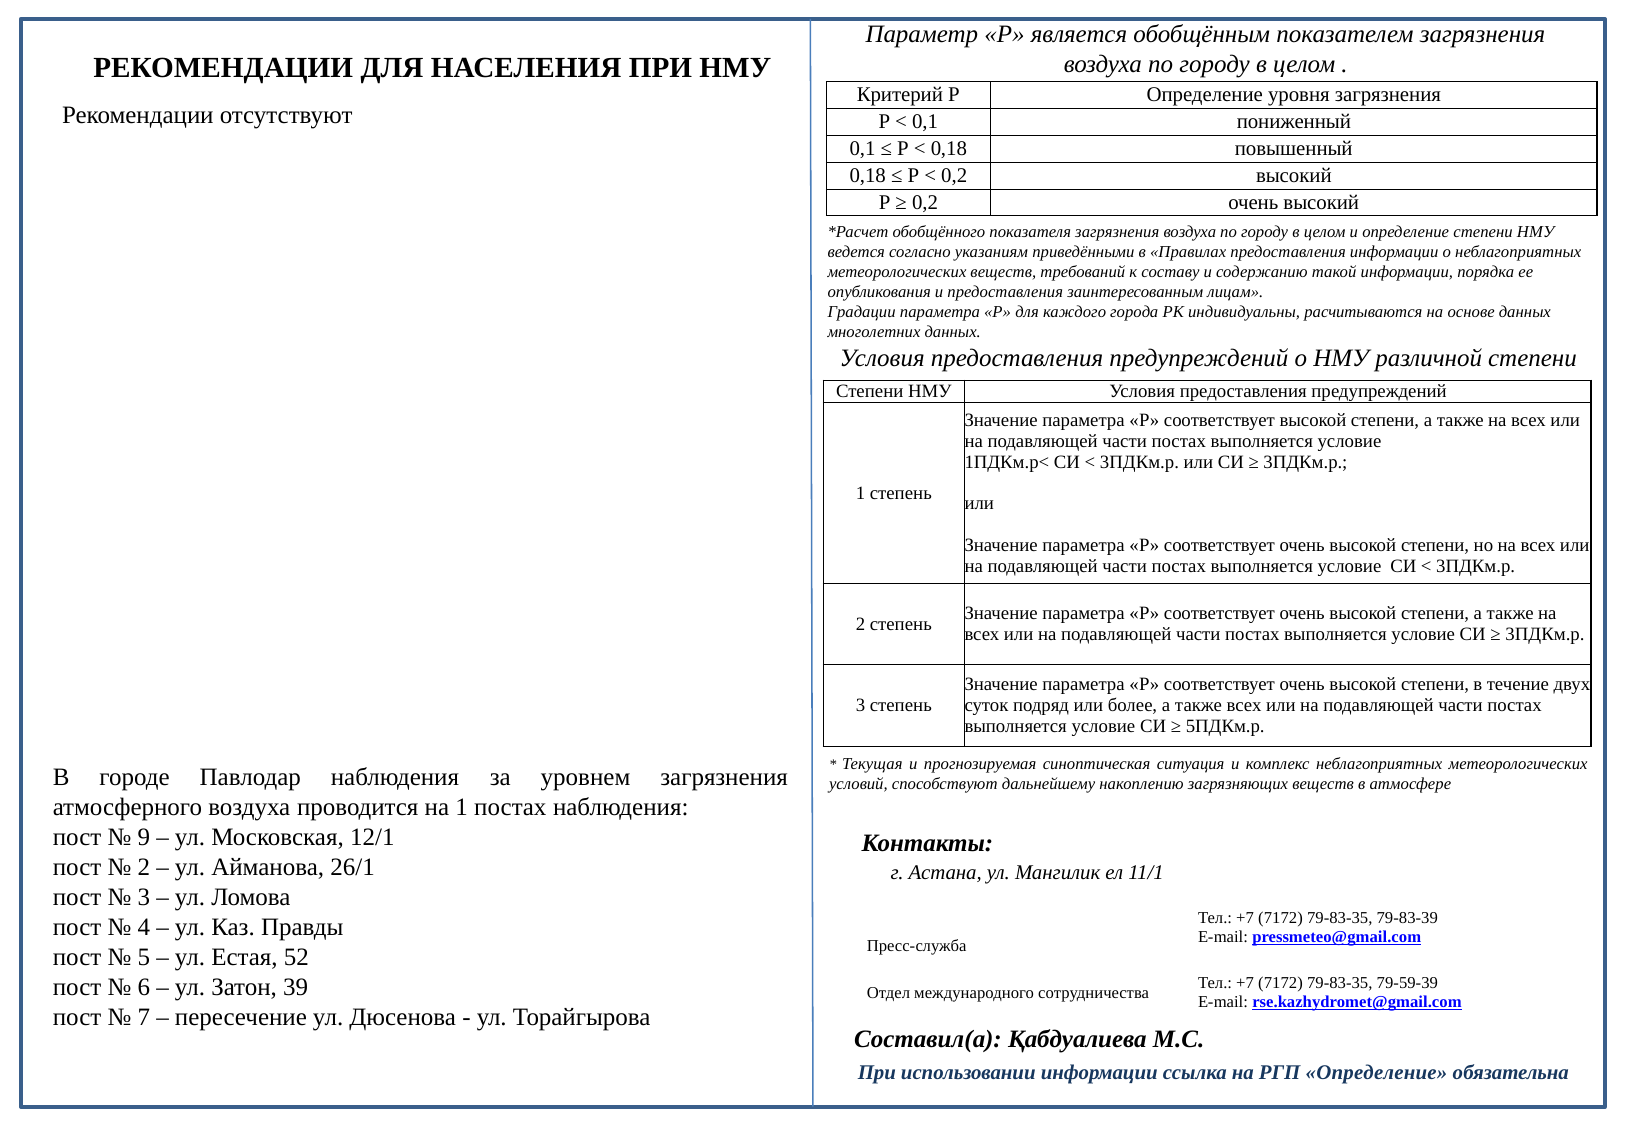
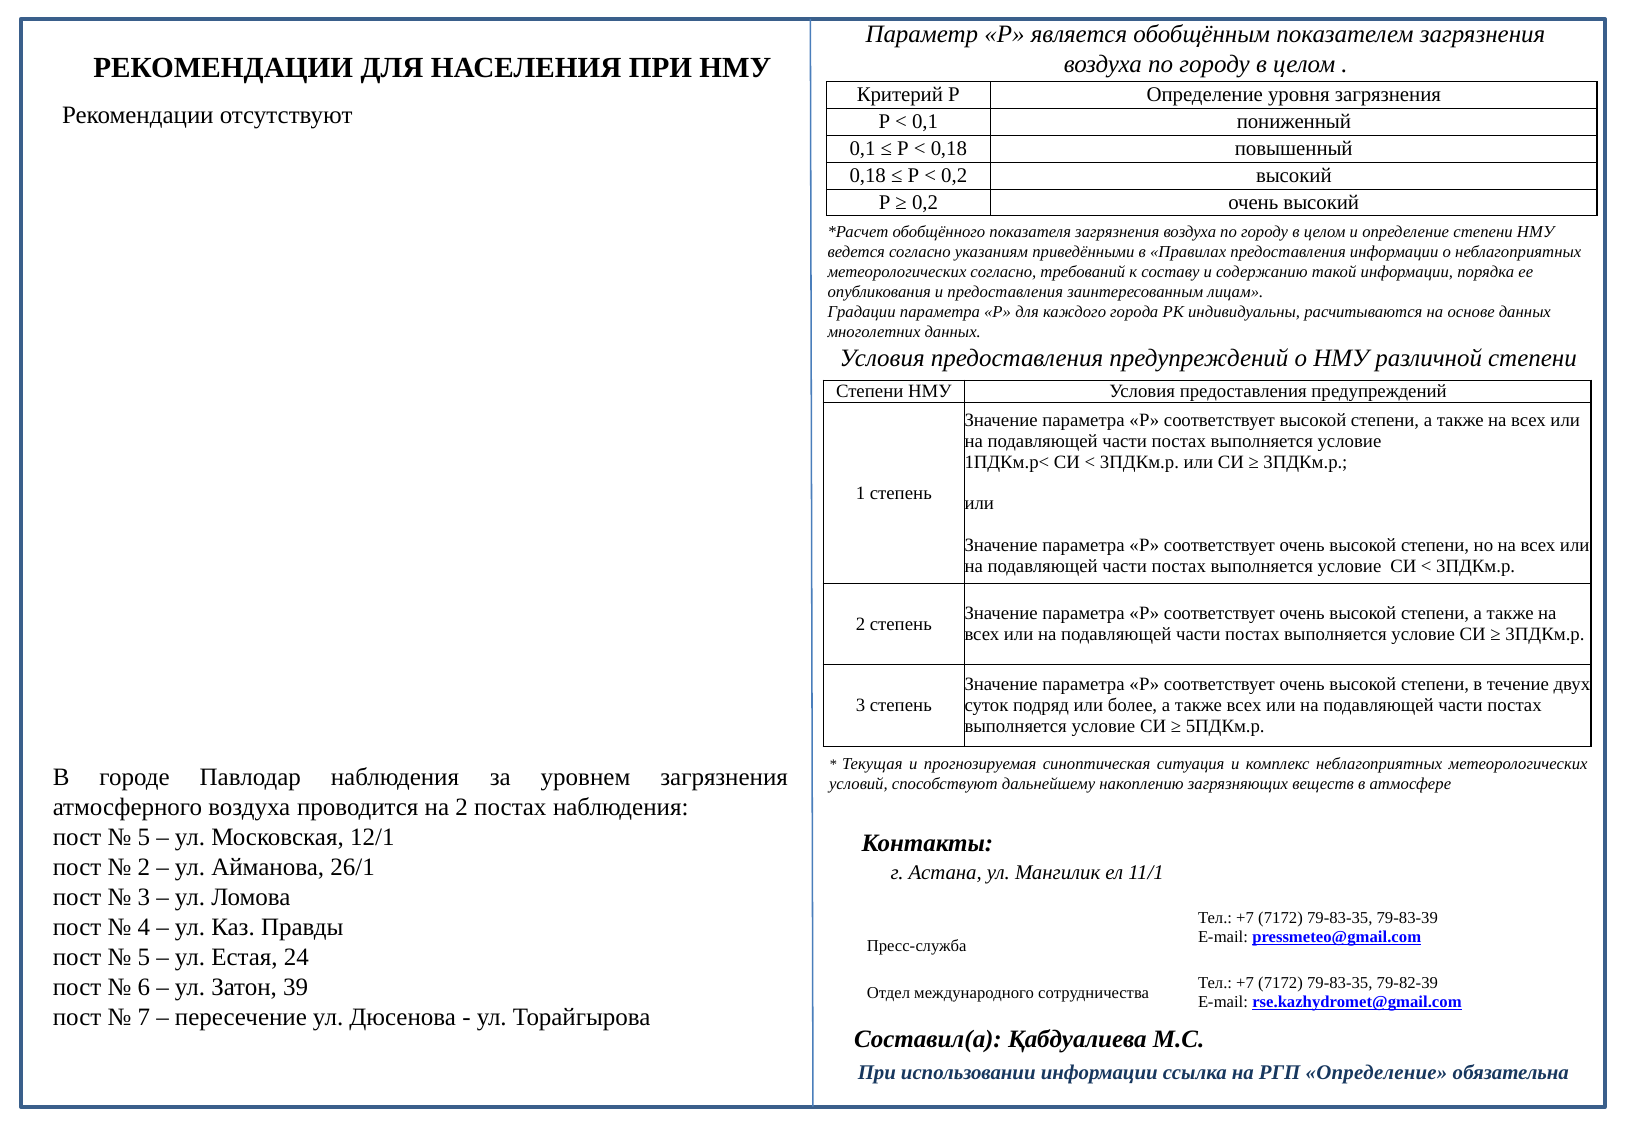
метеорологических веществ: веществ -> согласно
на 1: 1 -> 2
9 at (144, 837): 9 -> 5
52: 52 -> 24
79-59-39: 79-59-39 -> 79-82-39
